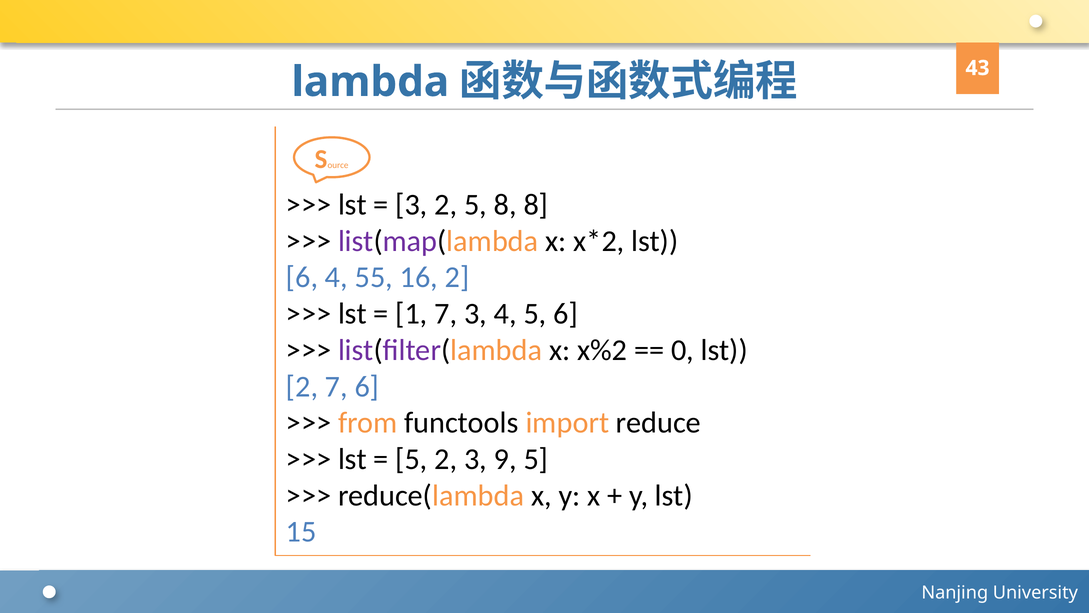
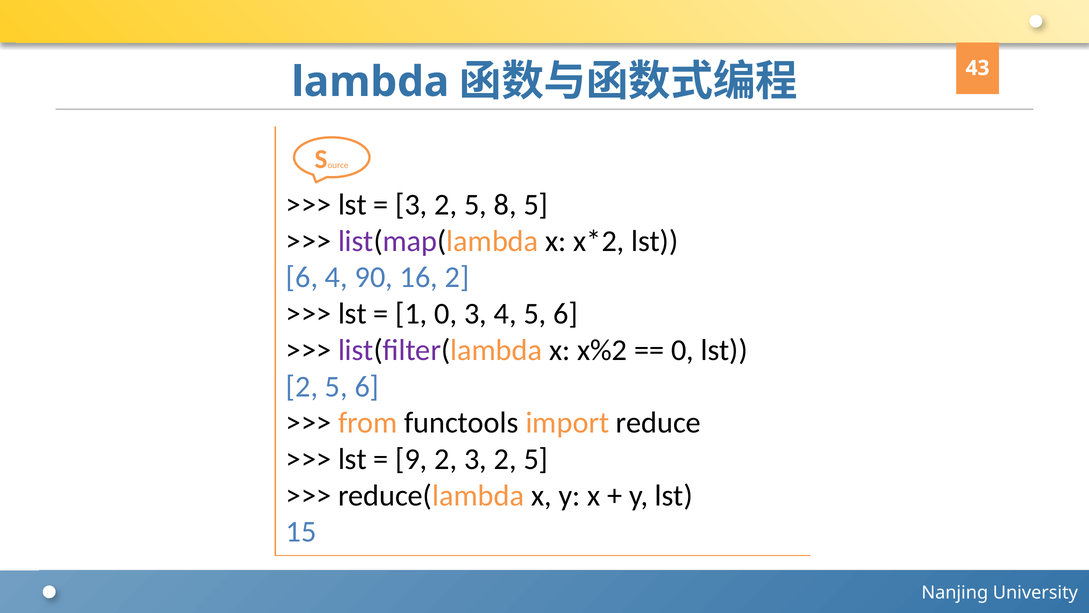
8 8: 8 -> 5
55: 55 -> 90
1 7: 7 -> 0
7 at (336, 386): 7 -> 5
5 at (411, 459): 5 -> 9
2 3 9: 9 -> 2
